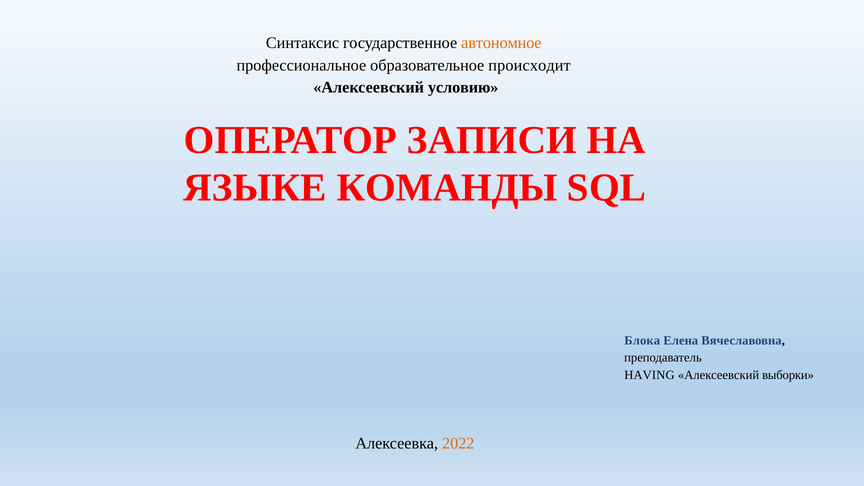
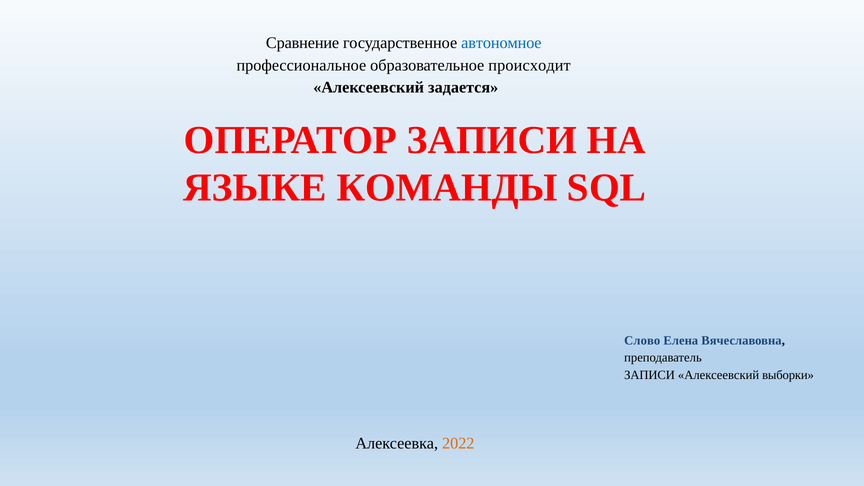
Синтаксис: Синтаксис -> Сравнение
автономное colour: orange -> blue
условию: условию -> задается
Блока: Блока -> Слово
HAVING at (649, 375): HAVING -> ЗАПИСИ
